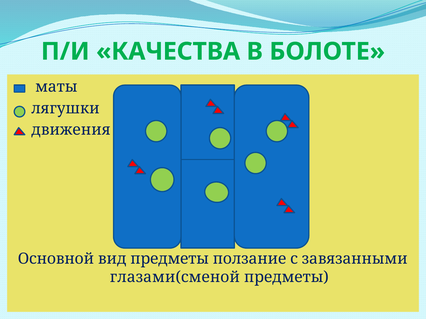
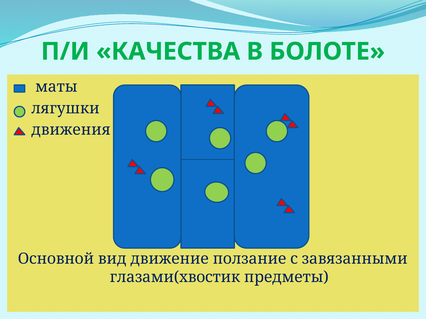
вид предметы: предметы -> движение
глазами(сменой: глазами(сменой -> глазами(хвостик
